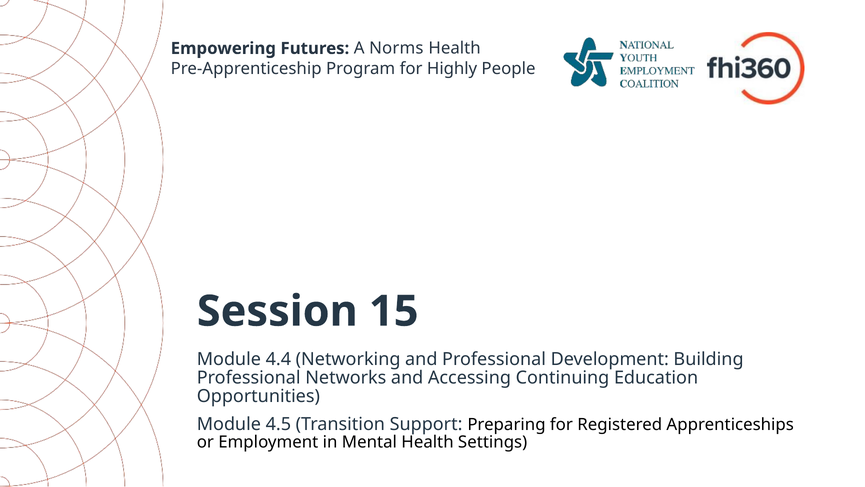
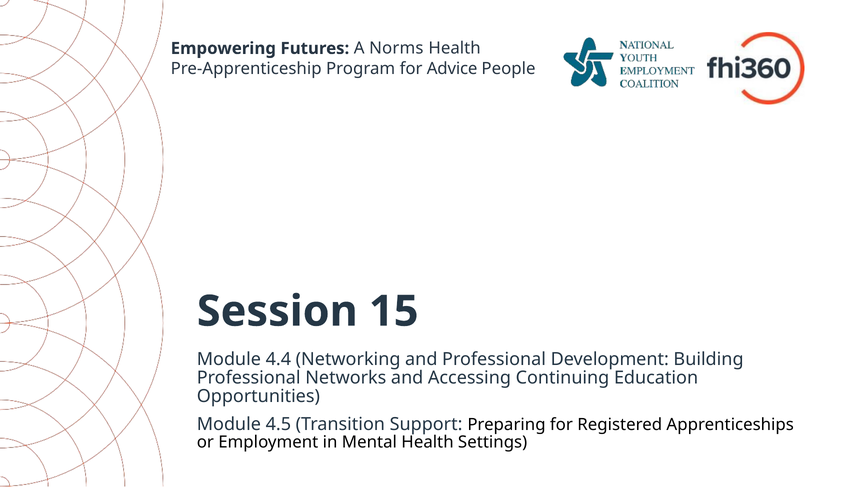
Highly: Highly -> Advice
